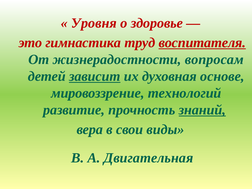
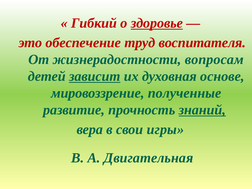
Уровня: Уровня -> Гибкий
здоровье underline: none -> present
гимнастика: гимнастика -> обеспечение
воспитателя underline: present -> none
технологий: технологий -> полученные
виды: виды -> игры
